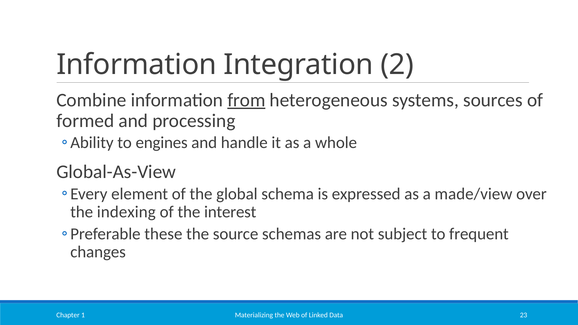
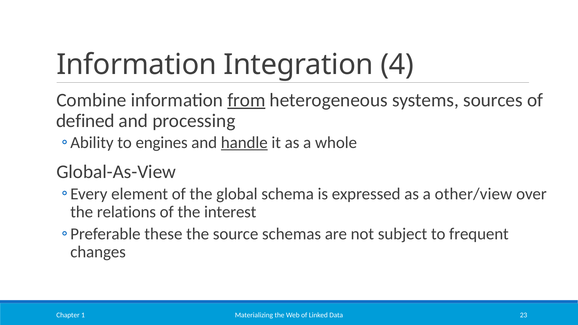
2: 2 -> 4
formed: formed -> defined
handle underline: none -> present
made/view: made/view -> other/view
indexing: indexing -> relations
